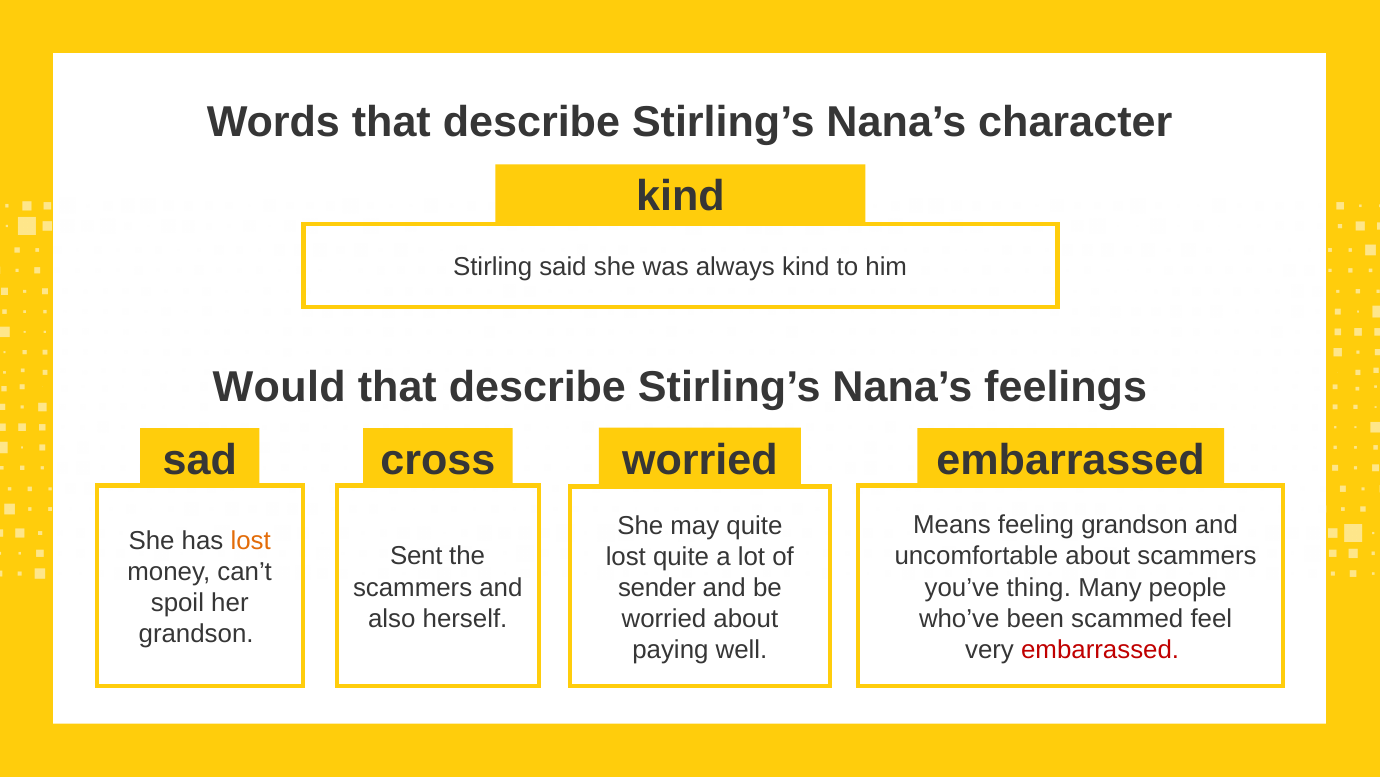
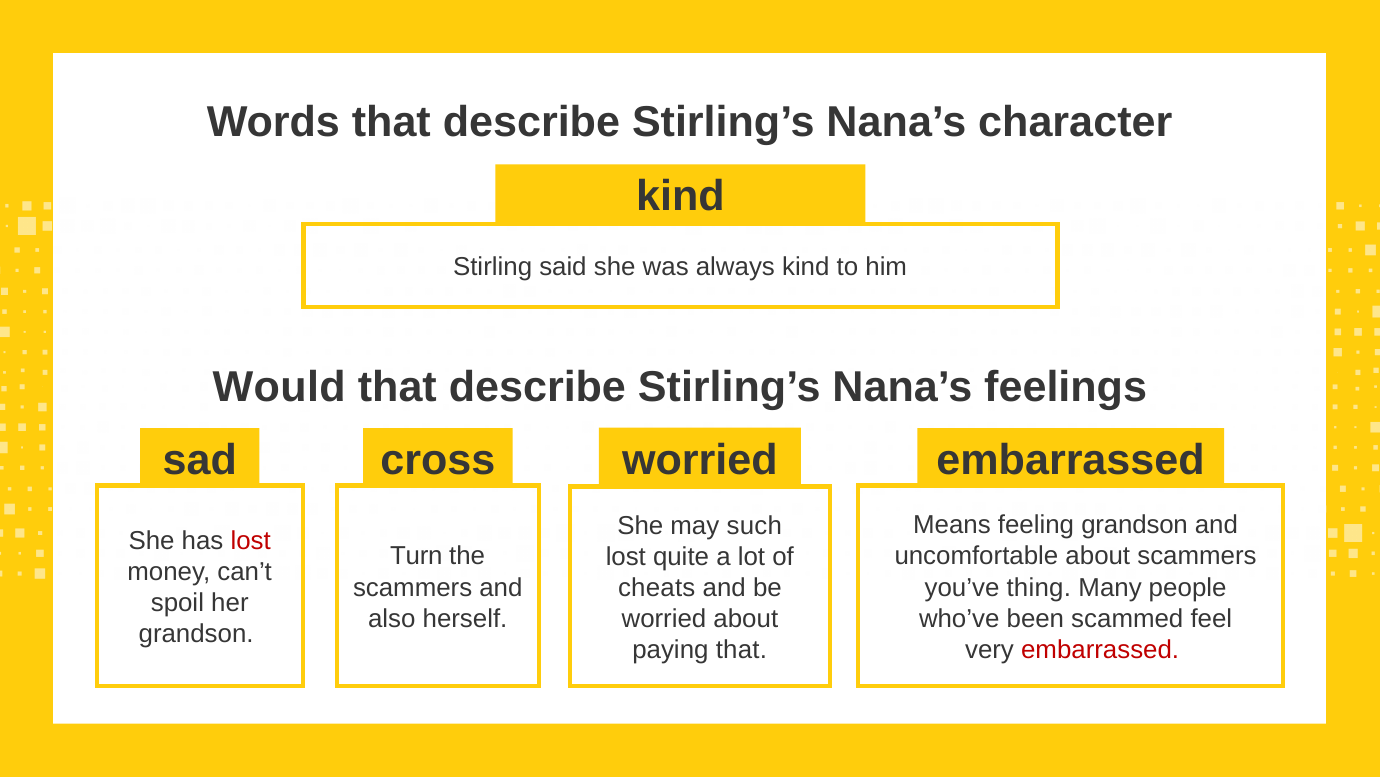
may quite: quite -> such
lost at (251, 540) colour: orange -> red
Sent: Sent -> Turn
sender: sender -> cheats
paying well: well -> that
